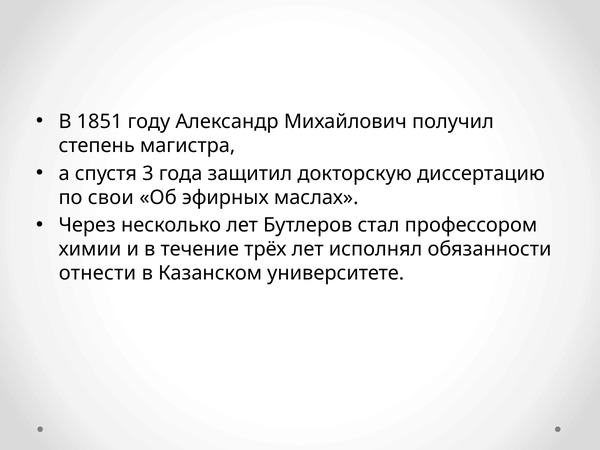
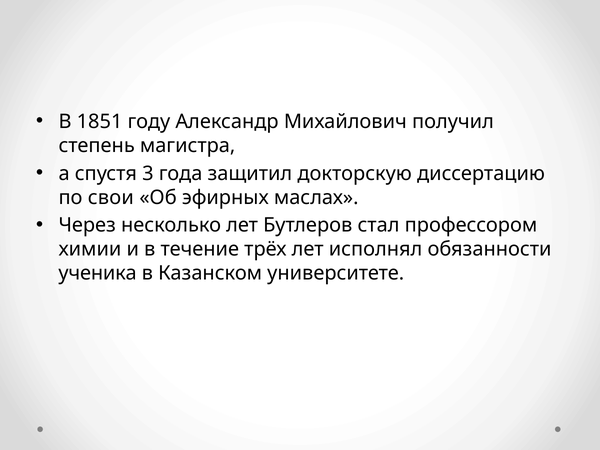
отнести: отнести -> ученика
